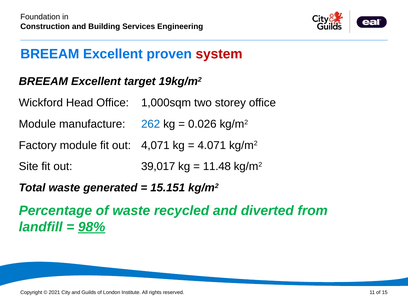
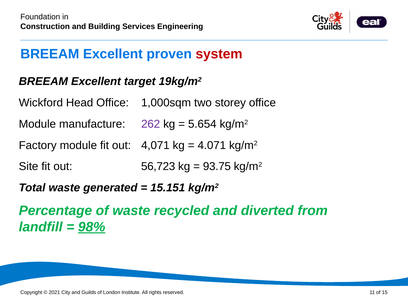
262 colour: blue -> purple
0.026: 0.026 -> 5.654
39,017: 39,017 -> 56,723
11.48: 11.48 -> 93.75
